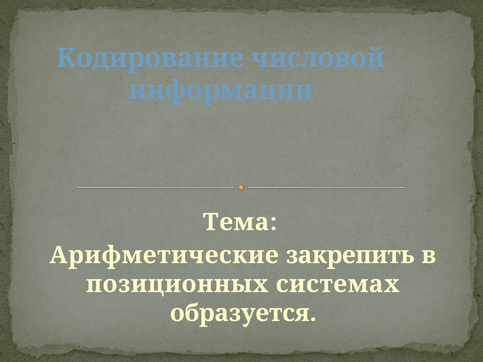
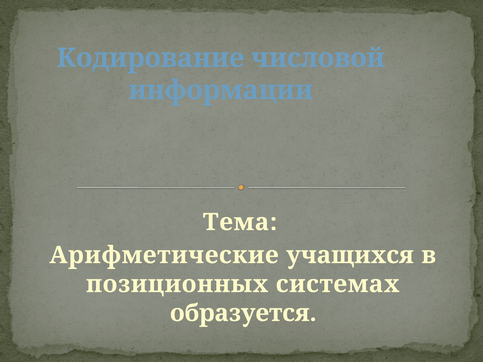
закрепить: закрепить -> учащихся
